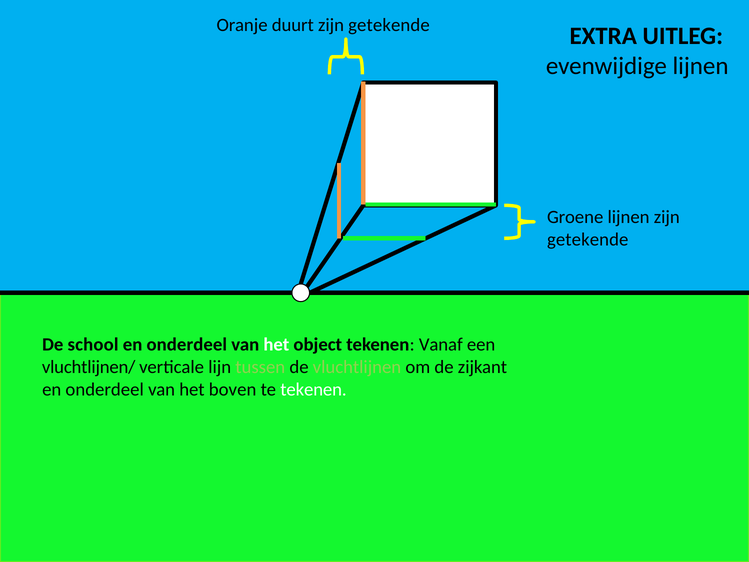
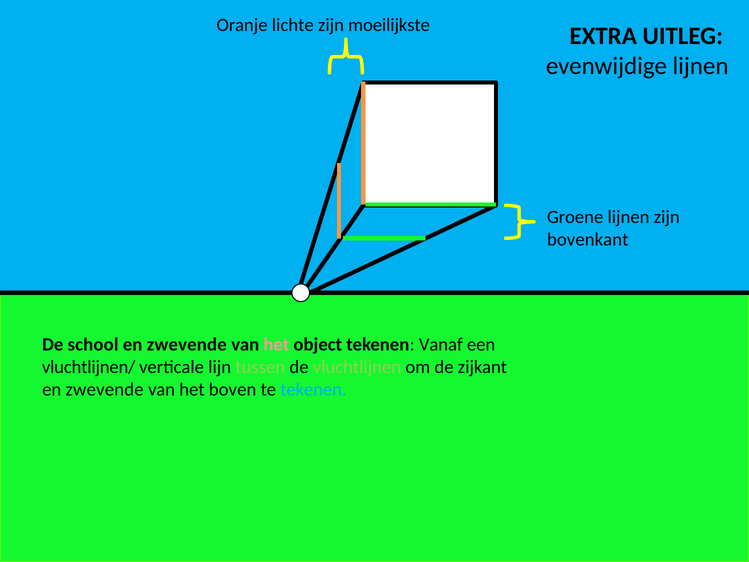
duurt: duurt -> lichte
getekende at (389, 25): getekende -> moeilijkste
getekende at (588, 239): getekende -> bovenkant
onderdeel at (187, 344): onderdeel -> zwevende
het at (276, 344) colour: white -> pink
onderdeel at (105, 389): onderdeel -> zwevende
tekenen at (313, 389) colour: white -> light blue
